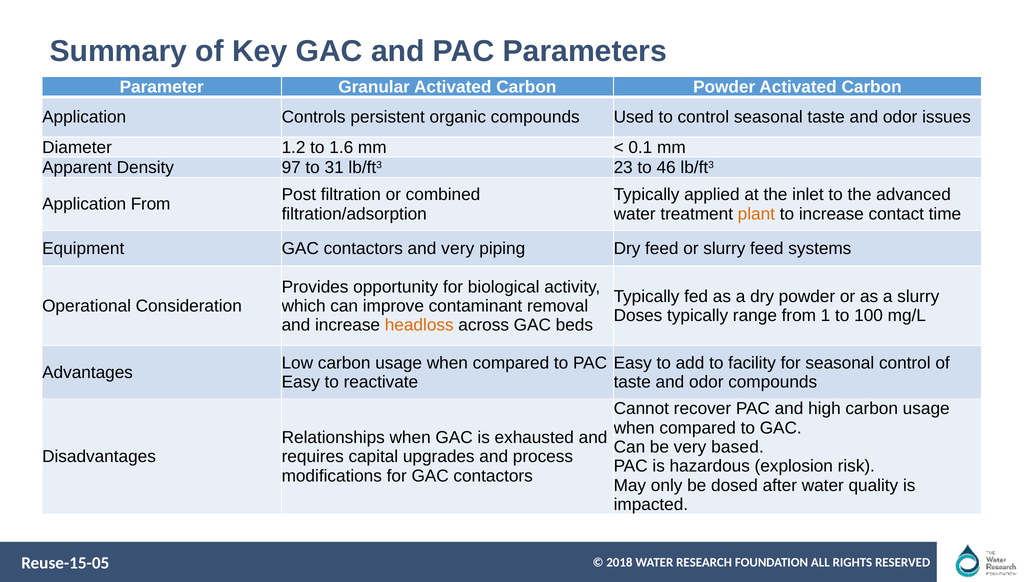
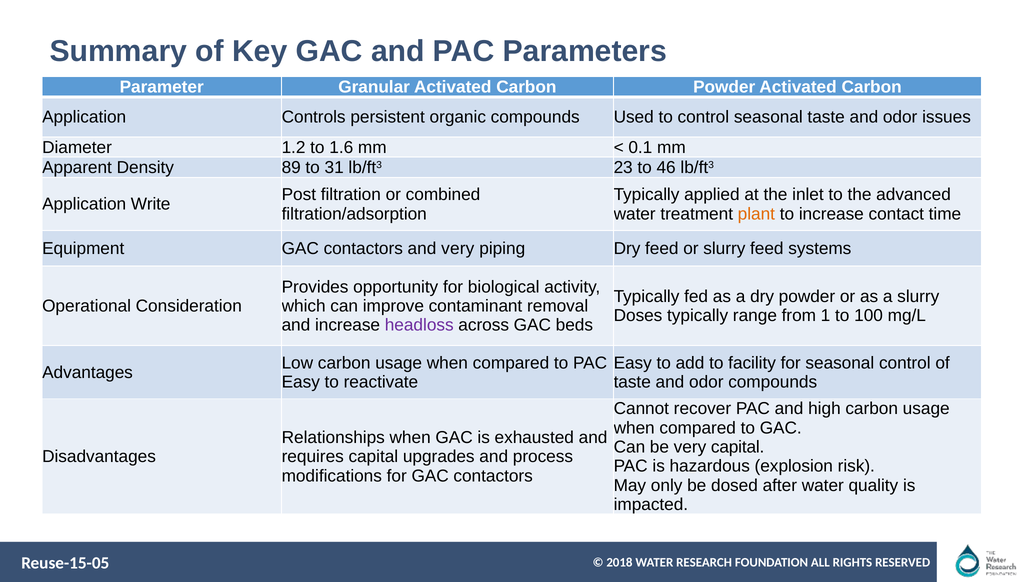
97: 97 -> 89
Application From: From -> Write
headloss colour: orange -> purple
very based: based -> capital
